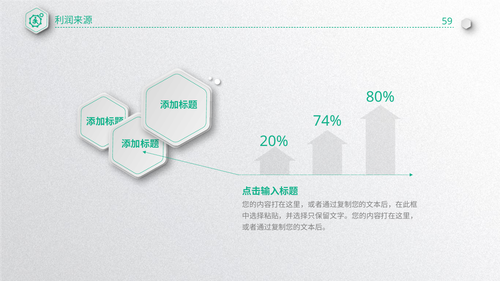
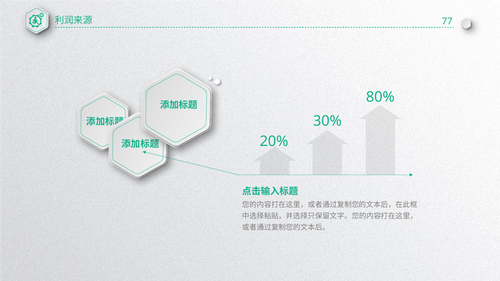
59: 59 -> 77
74%: 74% -> 30%
